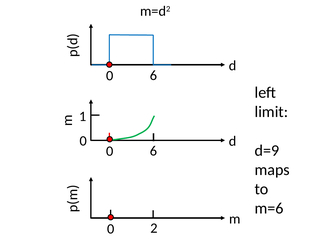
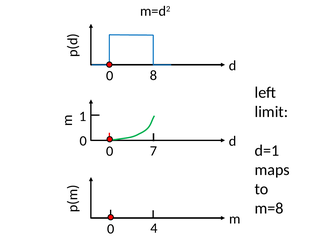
6 at (153, 75): 6 -> 8
d=9: d=9 -> d=1
6 at (153, 151): 6 -> 7
m=6: m=6 -> m=8
2: 2 -> 4
